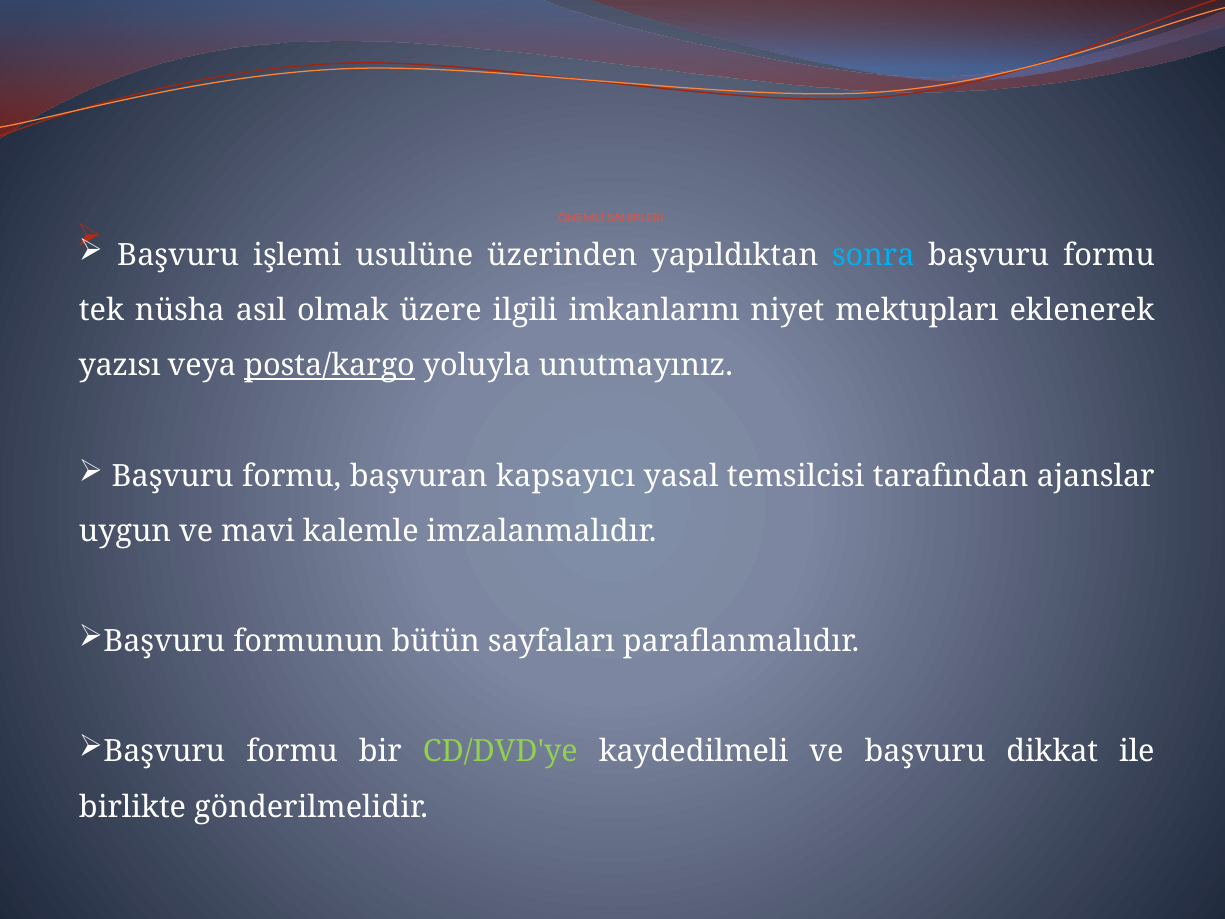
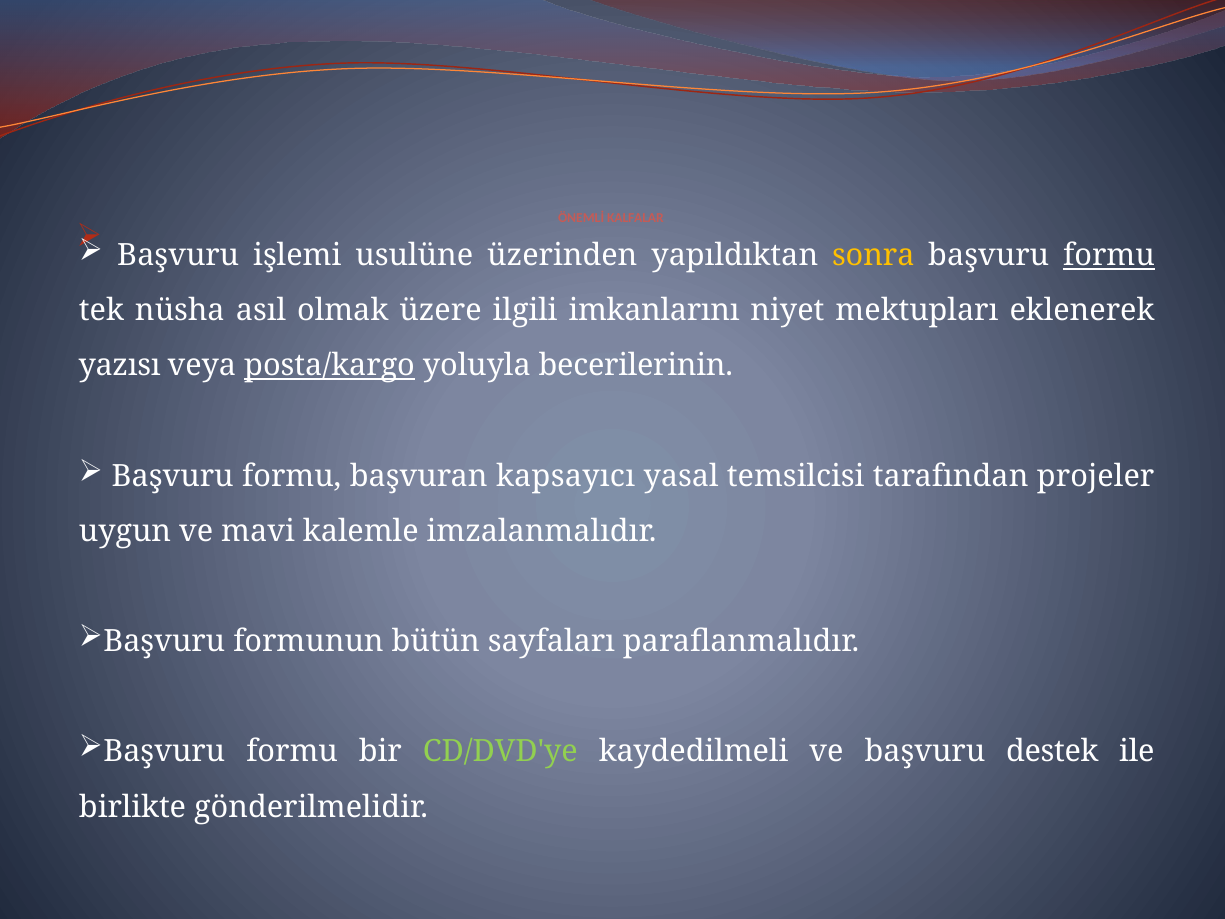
SAHIPLERI: SAHIPLERI -> KALFALAR
sonra colour: light blue -> yellow
formu at (1109, 255) underline: none -> present
unutmayınız: unutmayınız -> becerilerinin
ajanslar: ajanslar -> projeler
dikkat: dikkat -> destek
